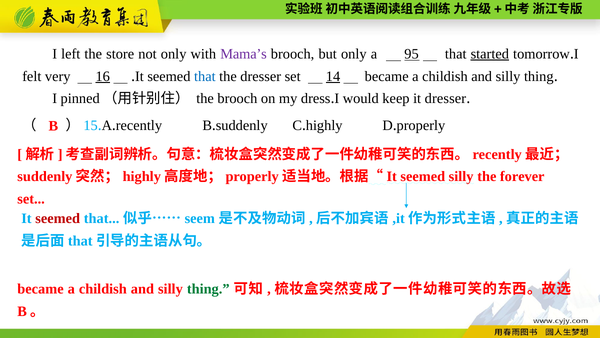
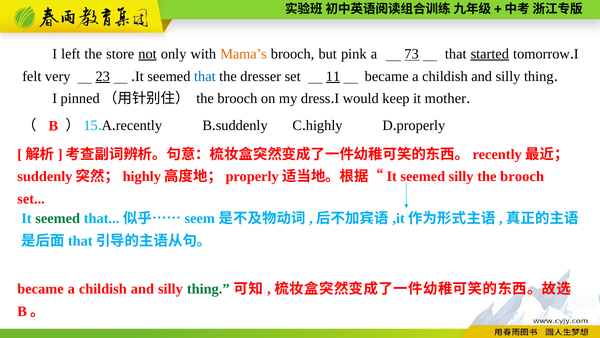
not underline: none -> present
Mama’s colour: purple -> orange
but only: only -> pink
95: 95 -> 73
16: 16 -> 23
14: 14 -> 11
it dresser: dresser -> mother
forever at (522, 176): forever -> brooch
seemed at (58, 218) colour: red -> green
